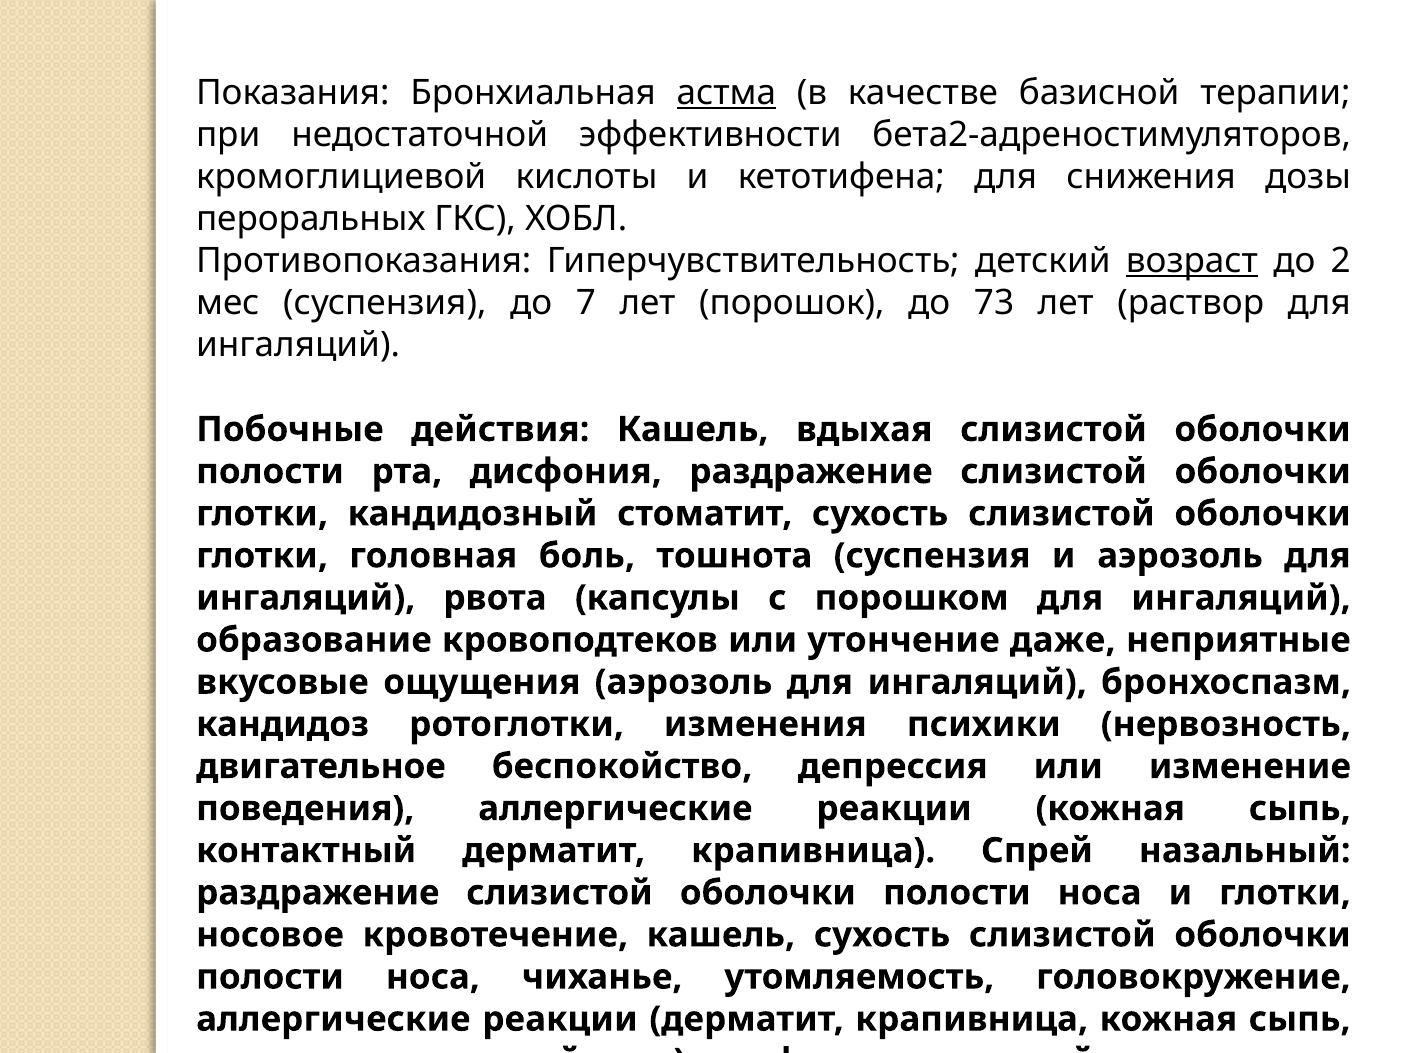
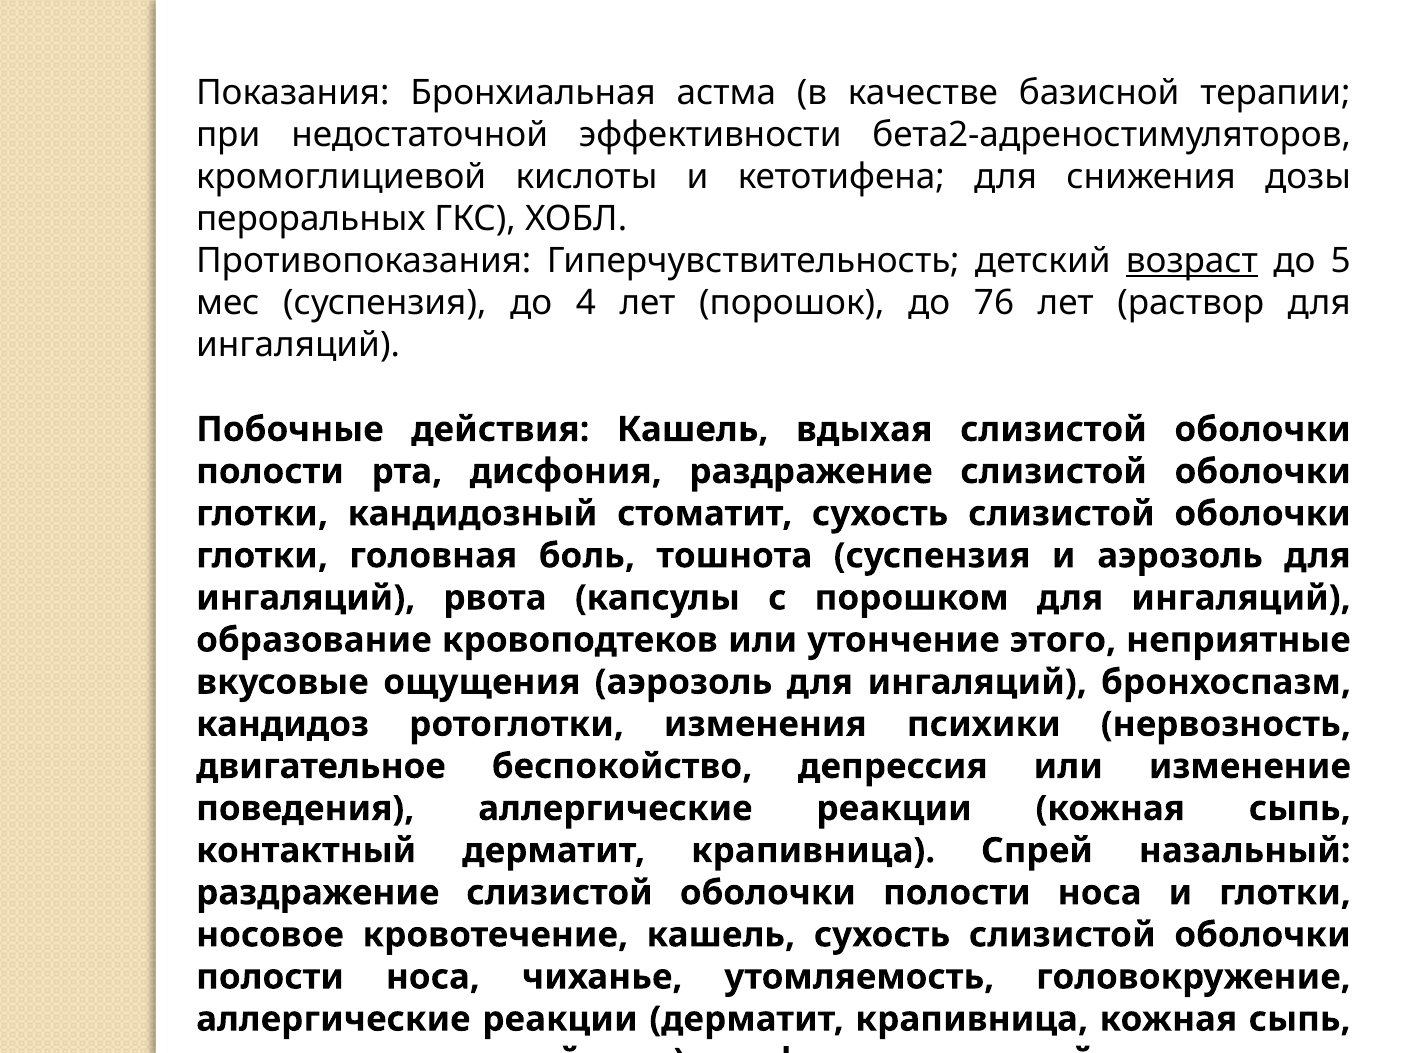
астма underline: present -> none
2: 2 -> 5
7: 7 -> 4
73: 73 -> 76
даже: даже -> этого
